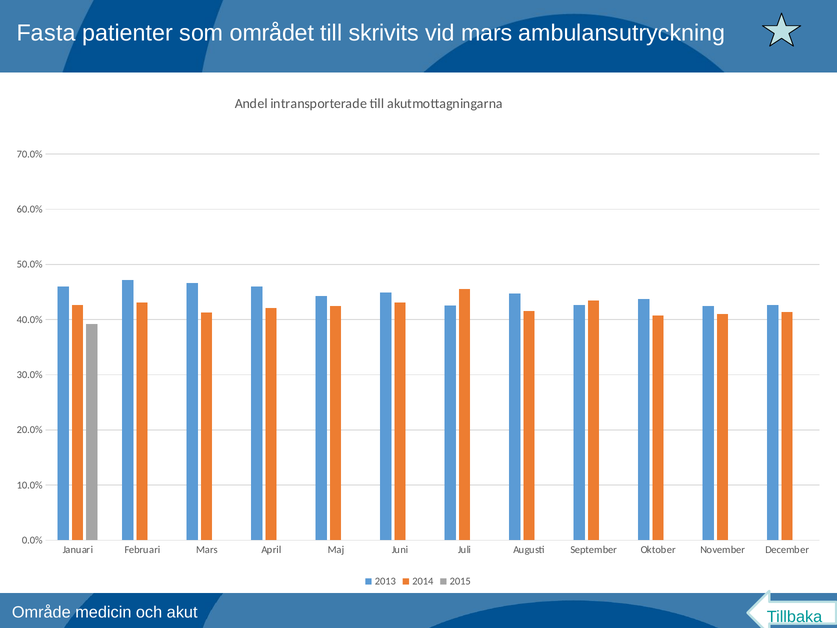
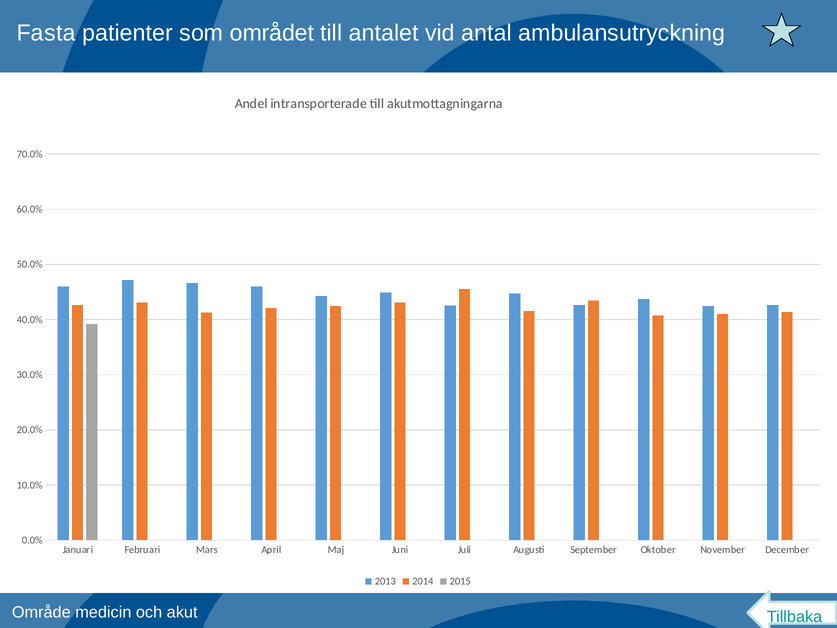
skrivits: skrivits -> antalet
vid mars: mars -> antal
